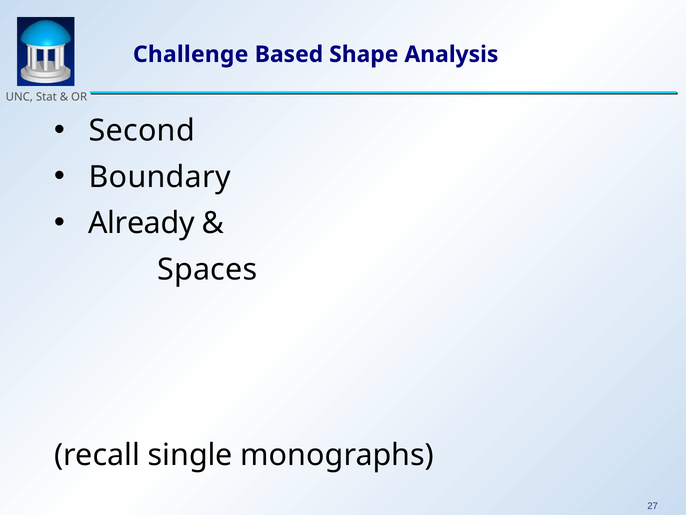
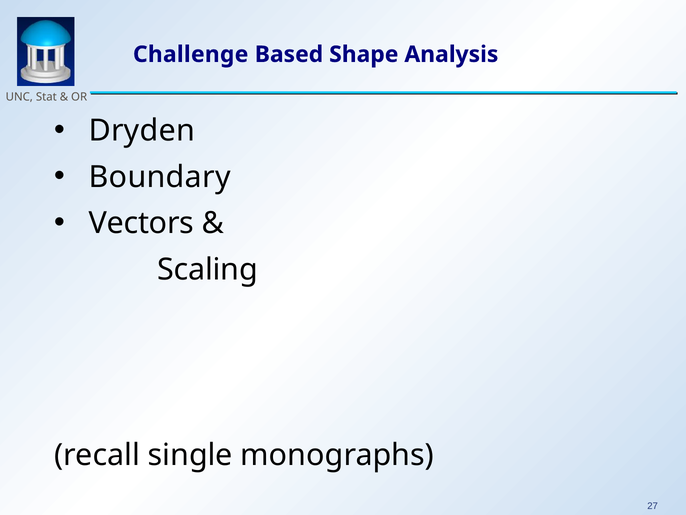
Second: Second -> Dryden
Already: Already -> Vectors
Spaces: Spaces -> Scaling
